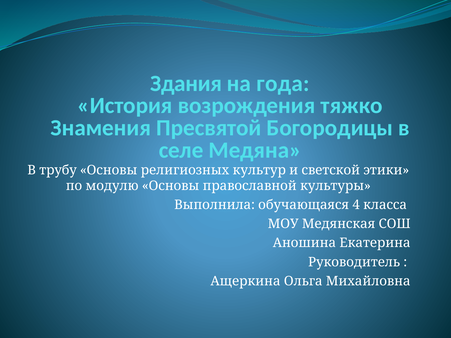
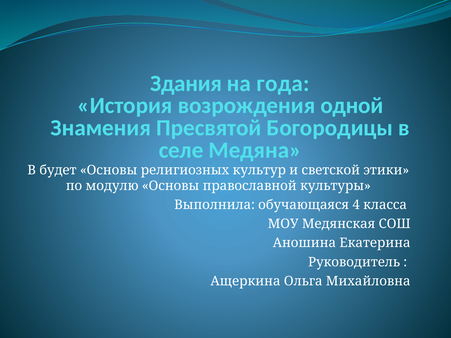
тяжко: тяжко -> одной
трубу: трубу -> будет
